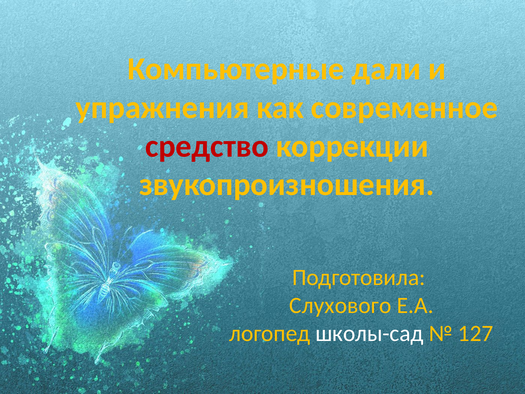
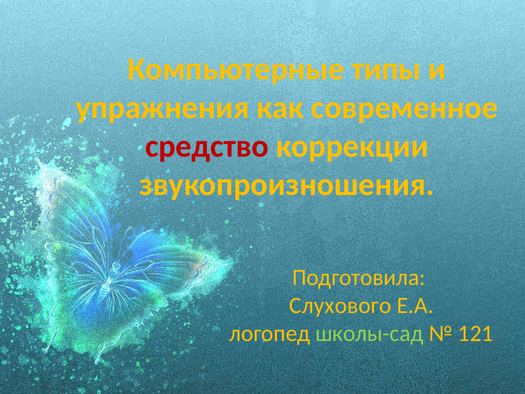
дали: дали -> типы
школы-сад colour: white -> light green
127: 127 -> 121
